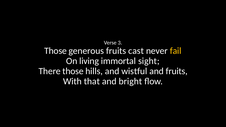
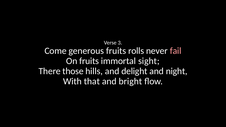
Those at (56, 51): Those -> Come
cast: cast -> rolls
fail colour: yellow -> pink
On living: living -> fruits
wistful: wistful -> delight
and fruits: fruits -> night
